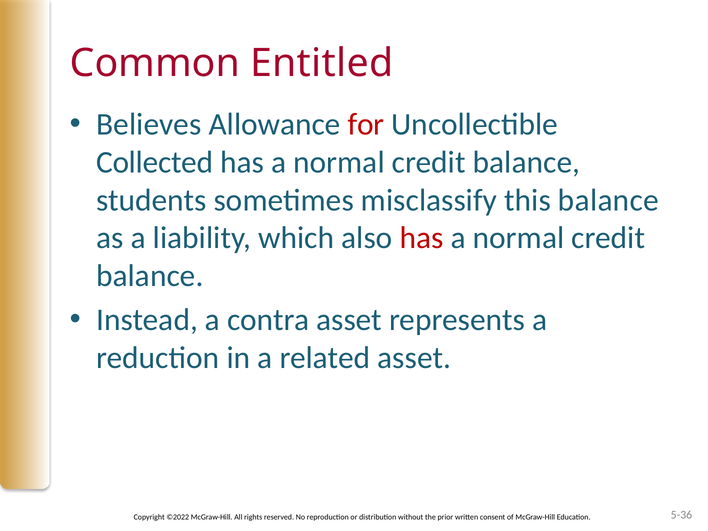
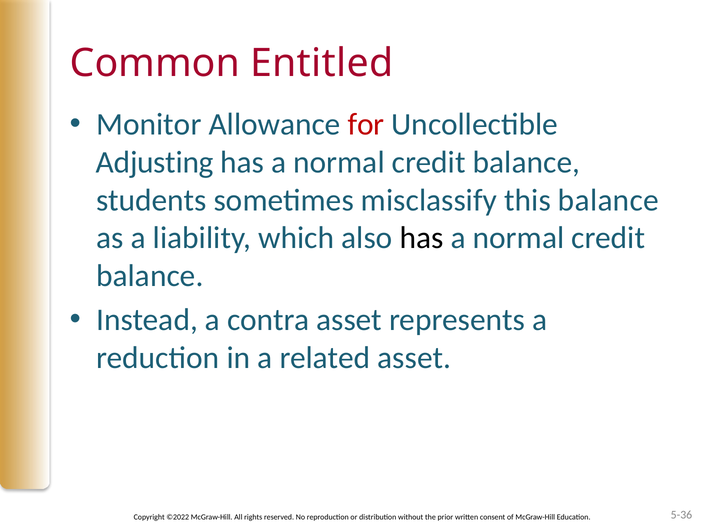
Believes: Believes -> Monitor
Collected: Collected -> Adjusting
has at (422, 238) colour: red -> black
